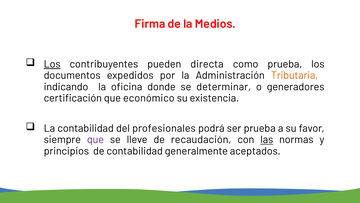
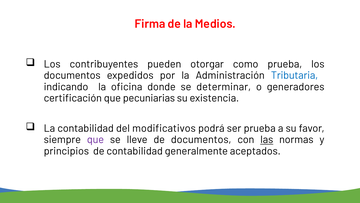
Los at (52, 64) underline: present -> none
directa: directa -> otorgar
Tributaria colour: orange -> blue
económico: económico -> pecuniarias
profesionales: profesionales -> modificativos
de recaudación: recaudación -> documentos
